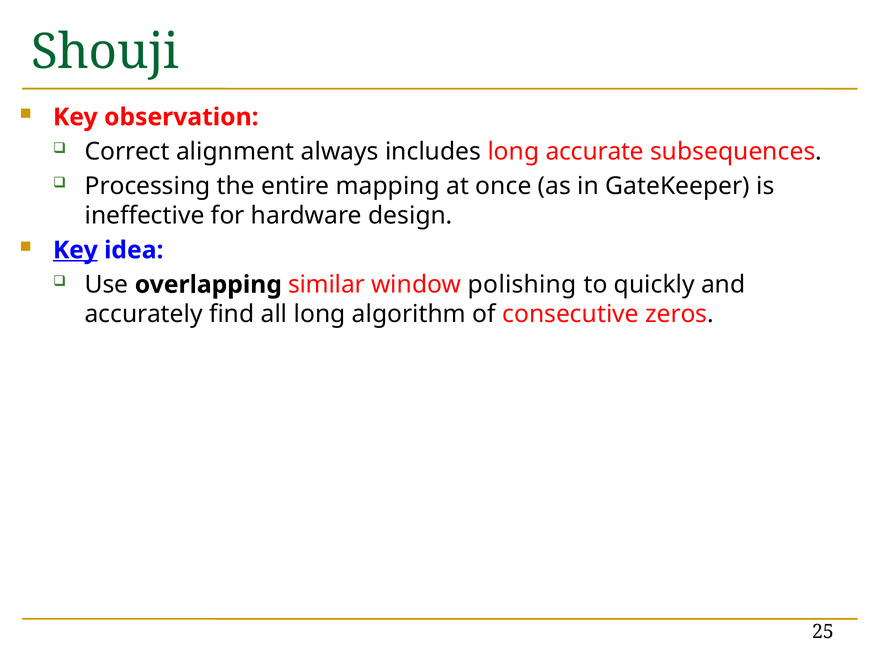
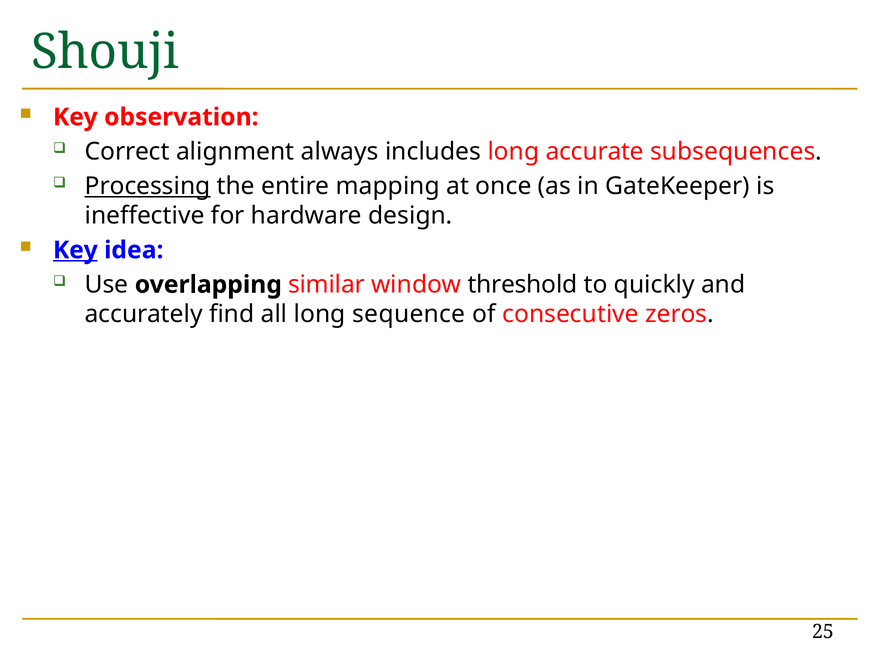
Processing underline: none -> present
polishing: polishing -> threshold
algorithm: algorithm -> sequence
